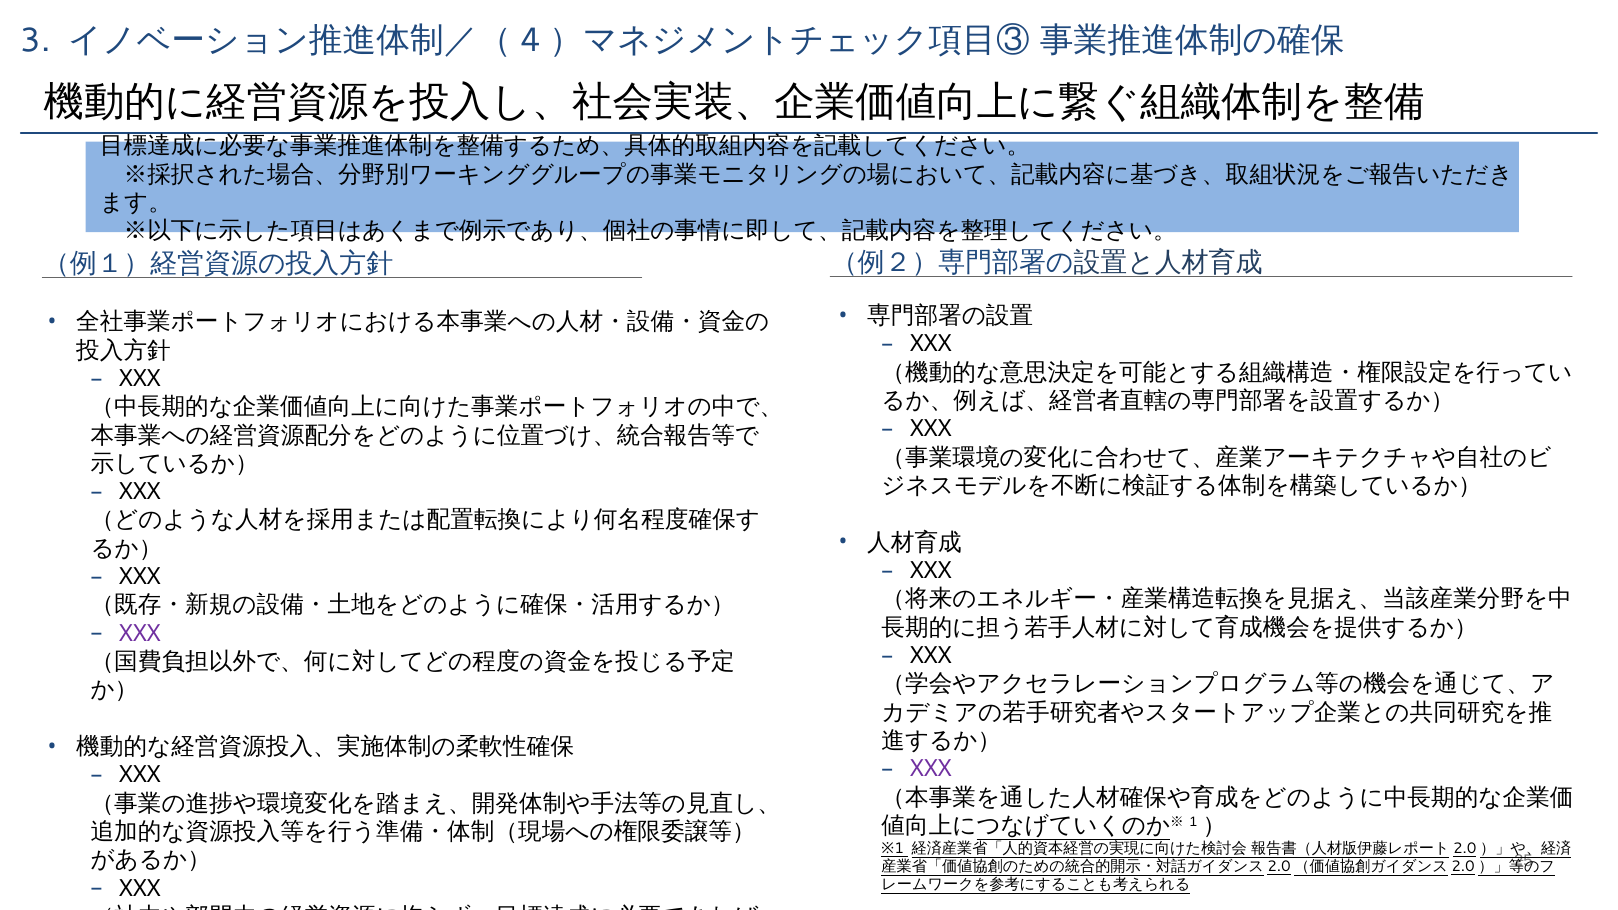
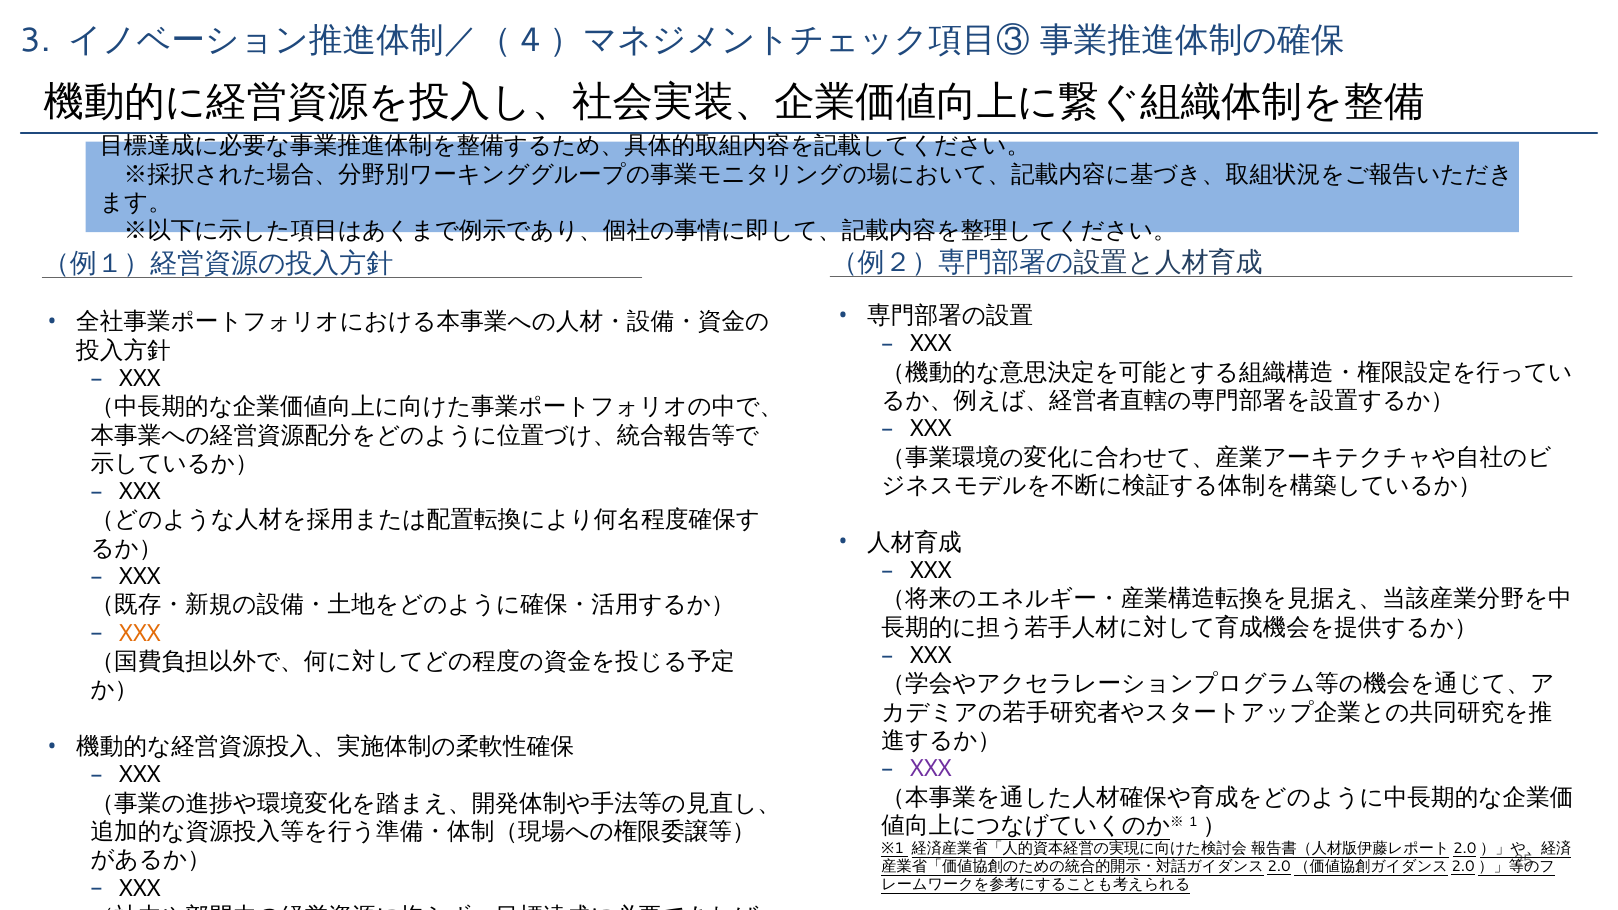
XXX at (140, 634) colour: purple -> orange
